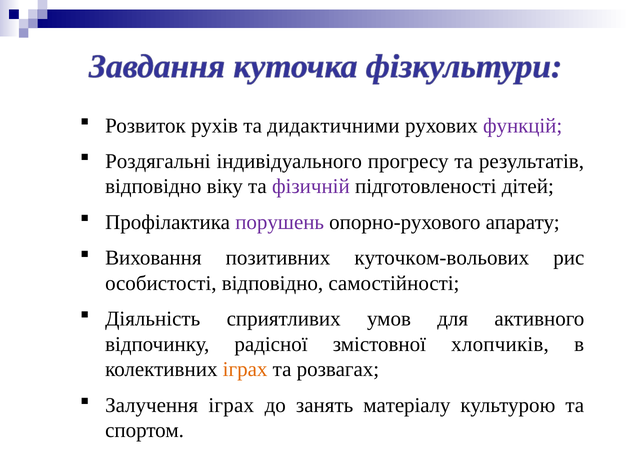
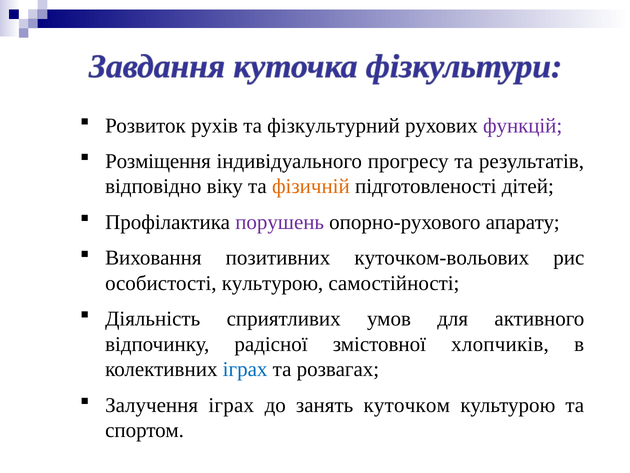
дидактичними: дидактичними -> фізкультурний
Роздягальні: Роздягальні -> Розміщення
фізичній colour: purple -> orange
особистості відповідно: відповідно -> культурою
іграх at (245, 369) colour: orange -> blue
матеріалу: матеріалу -> куточком
